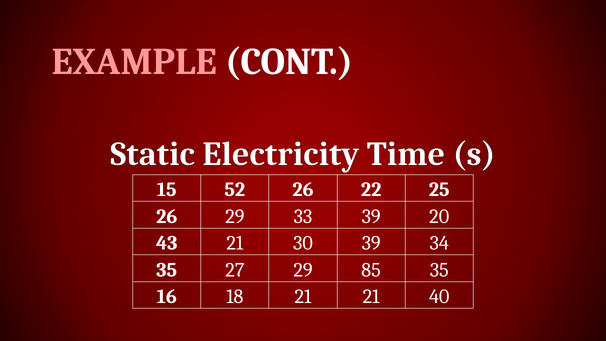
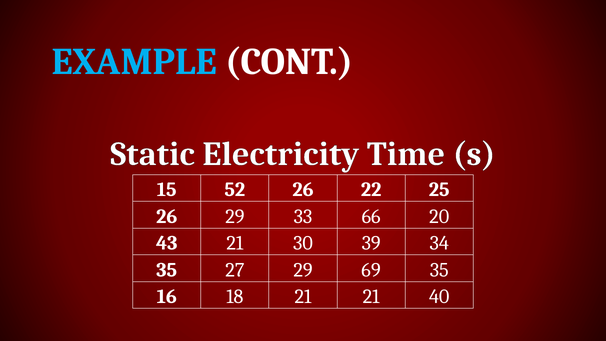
EXAMPLE colour: pink -> light blue
33 39: 39 -> 66
85: 85 -> 69
